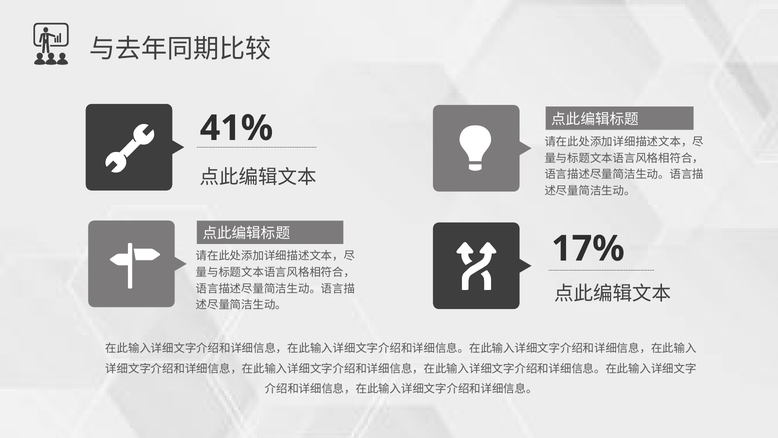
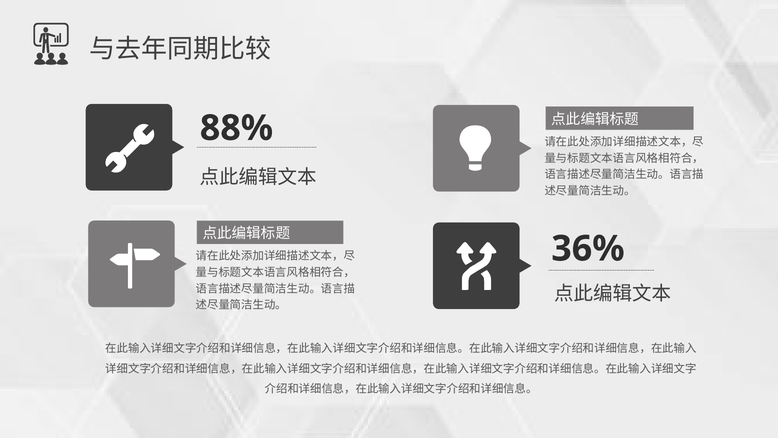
41%: 41% -> 88%
17%: 17% -> 36%
